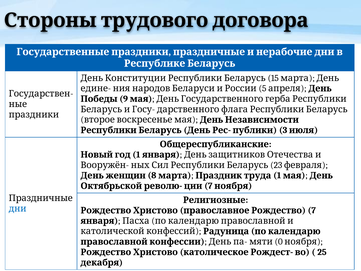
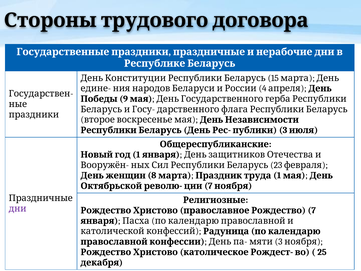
5: 5 -> 4
дни colour: blue -> purple
0 at (279, 241): 0 -> 3
